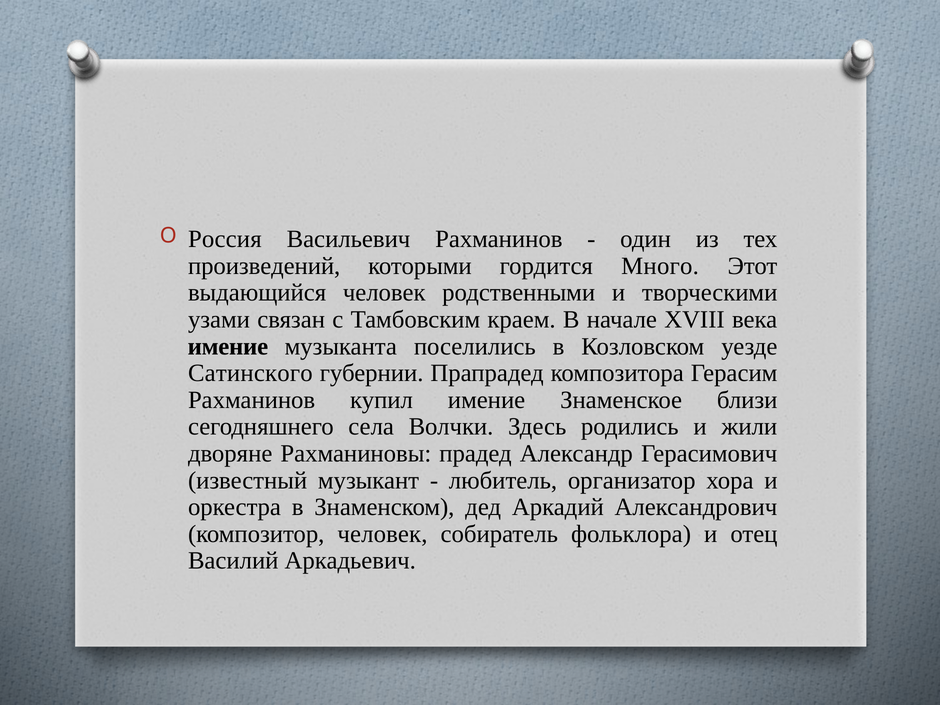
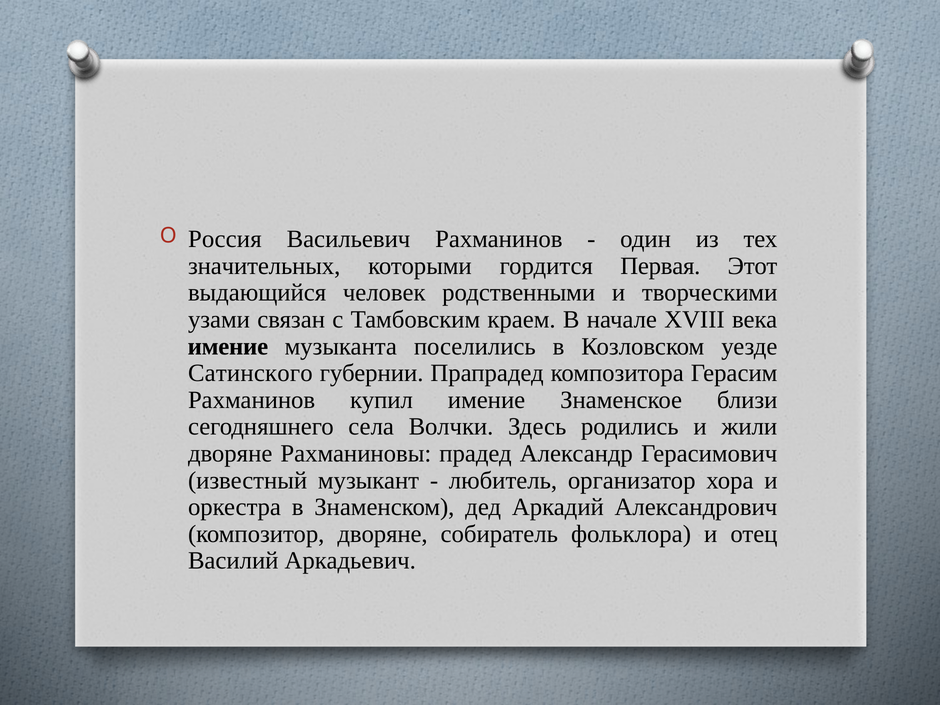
произведений: произведений -> значительных
Много: Много -> Первая
композитор человек: человек -> дворяне
